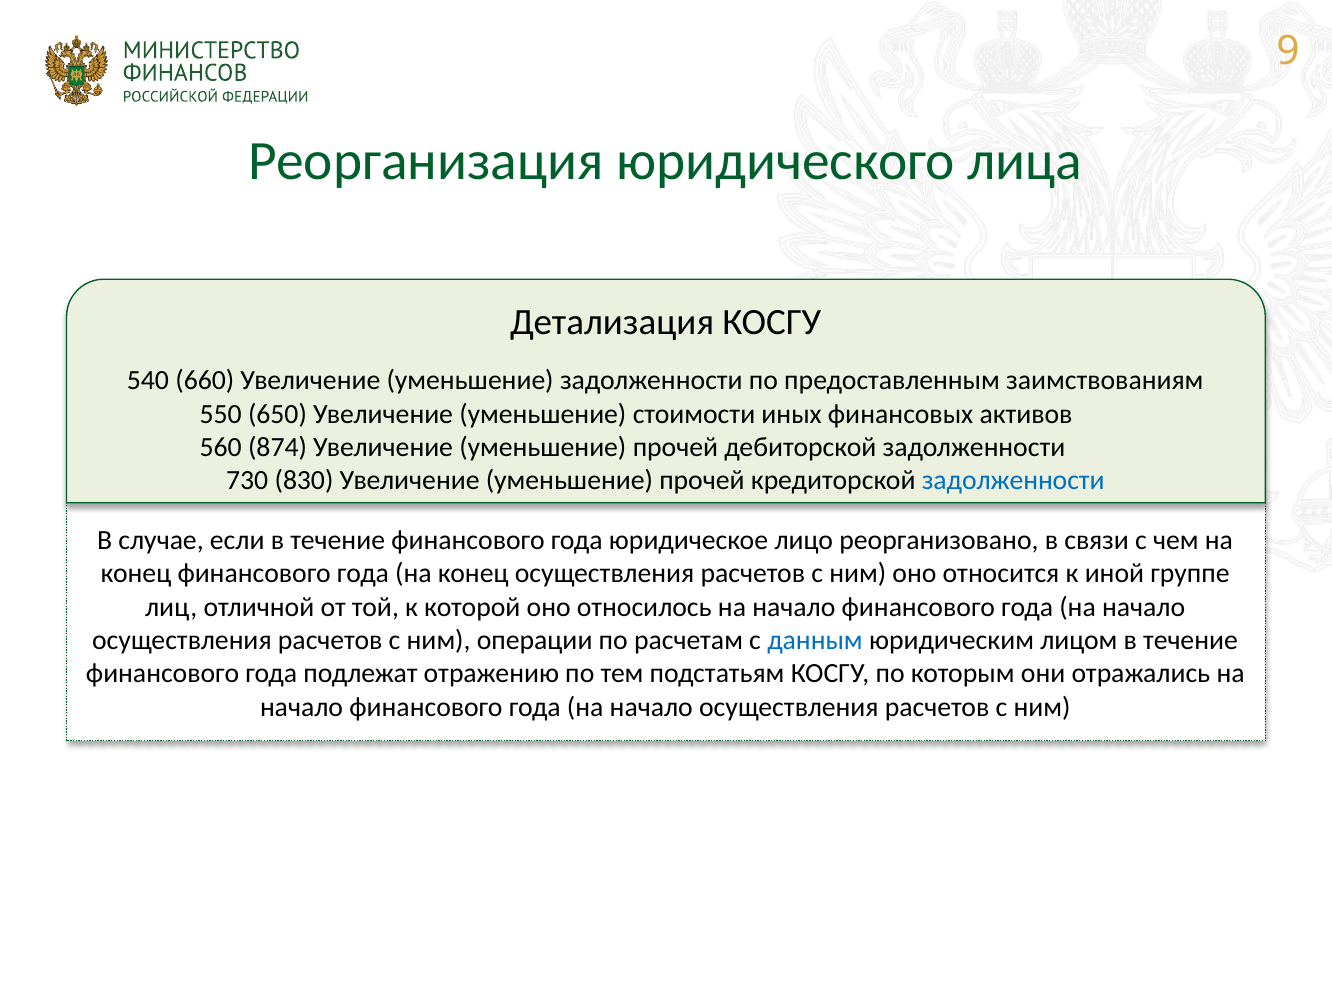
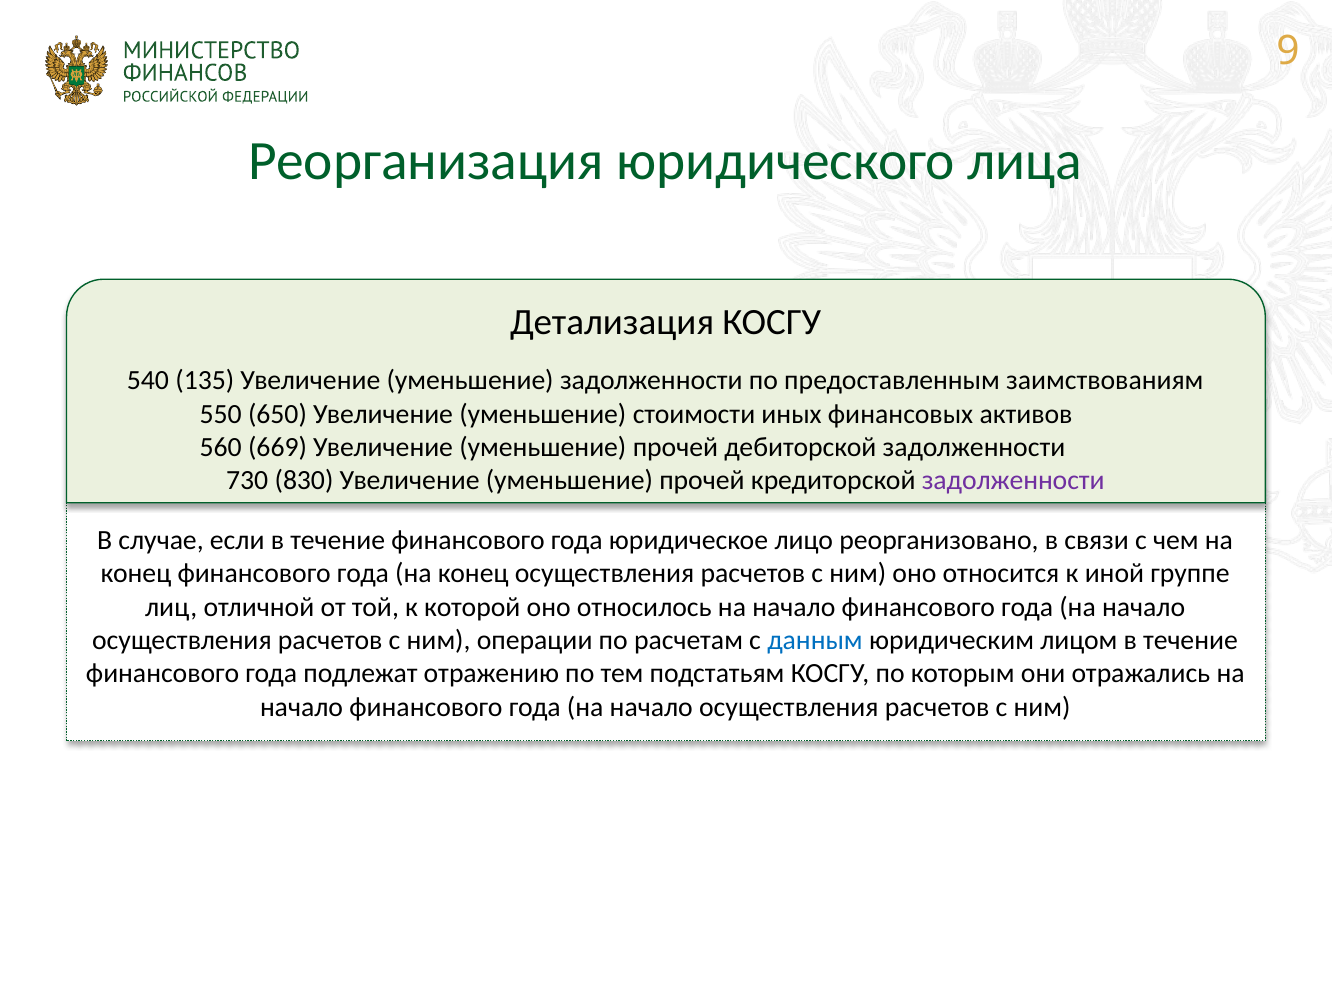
660: 660 -> 135
874: 874 -> 669
задолженности at (1013, 480) colour: blue -> purple
